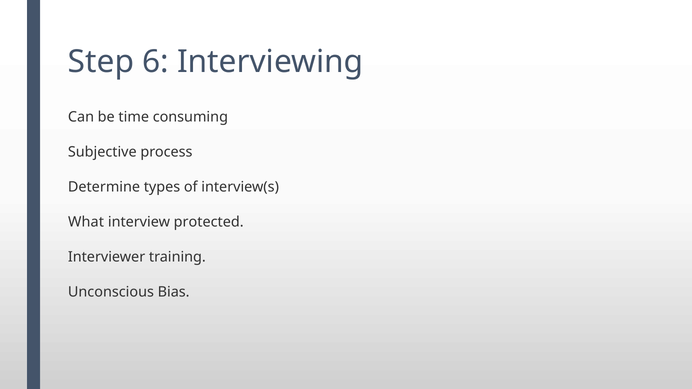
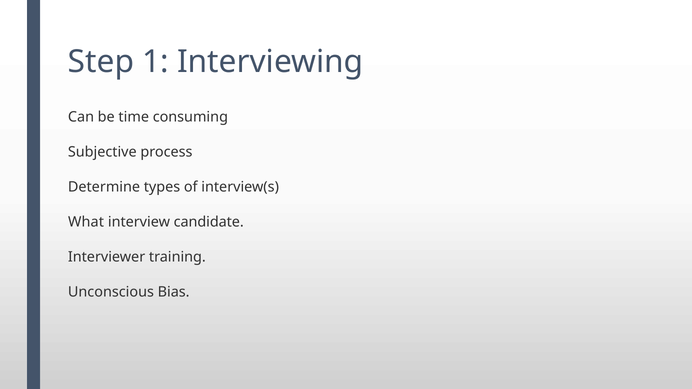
6: 6 -> 1
protected: protected -> candidate
